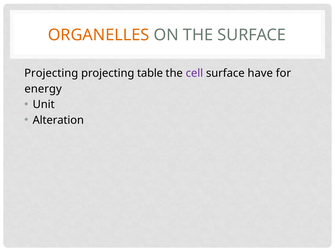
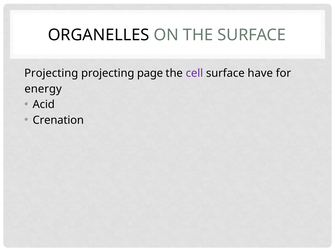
ORGANELLES colour: orange -> black
table: table -> page
Unit: Unit -> Acid
Alteration: Alteration -> Crenation
